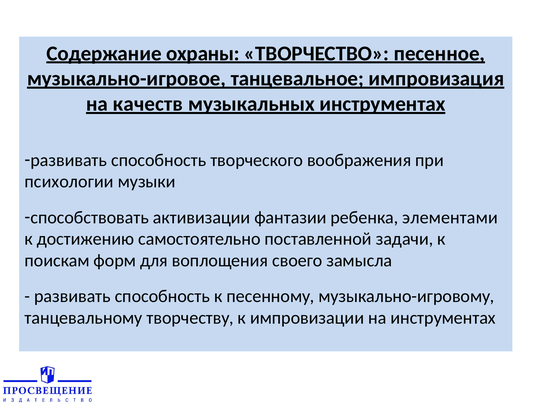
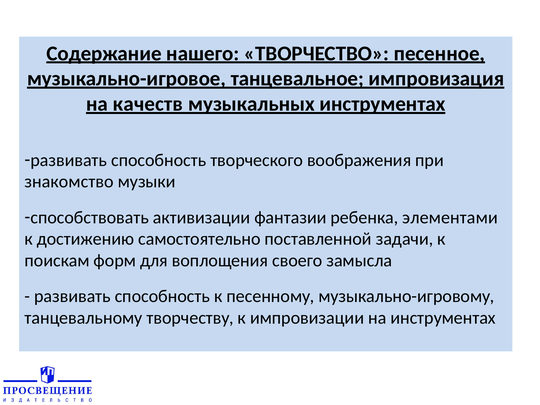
охраны: охраны -> нашего
психологии: психологии -> знакомство
